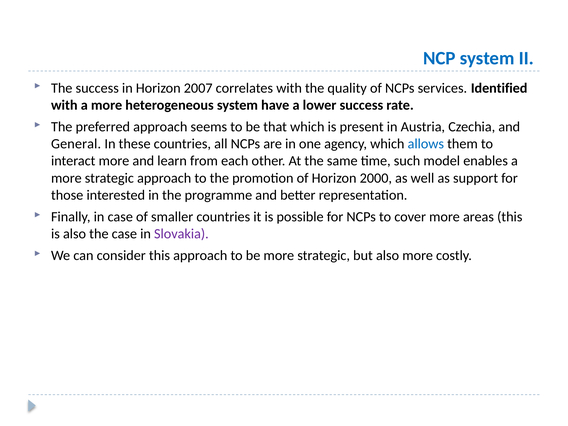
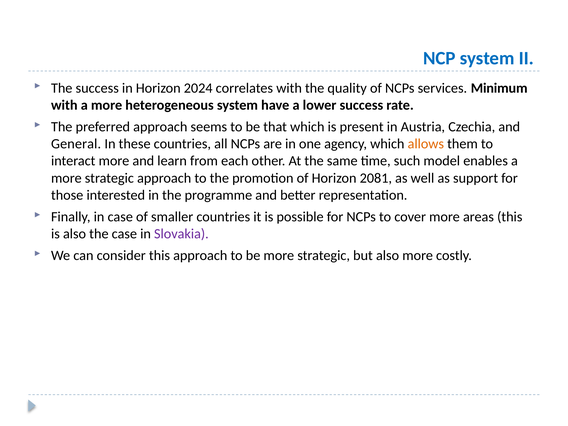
2007: 2007 -> 2024
Identified: Identified -> Minimum
allows colour: blue -> orange
2000: 2000 -> 2081
